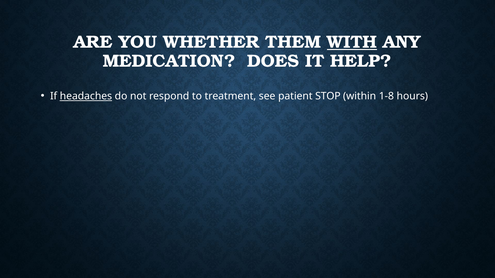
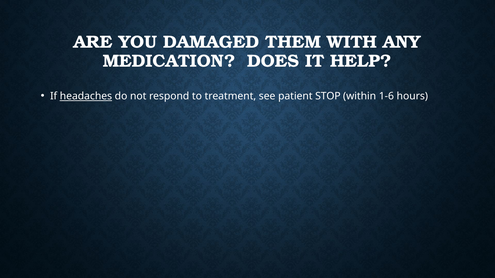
WHETHER: WHETHER -> DAMAGED
WITH underline: present -> none
1-8: 1-8 -> 1-6
